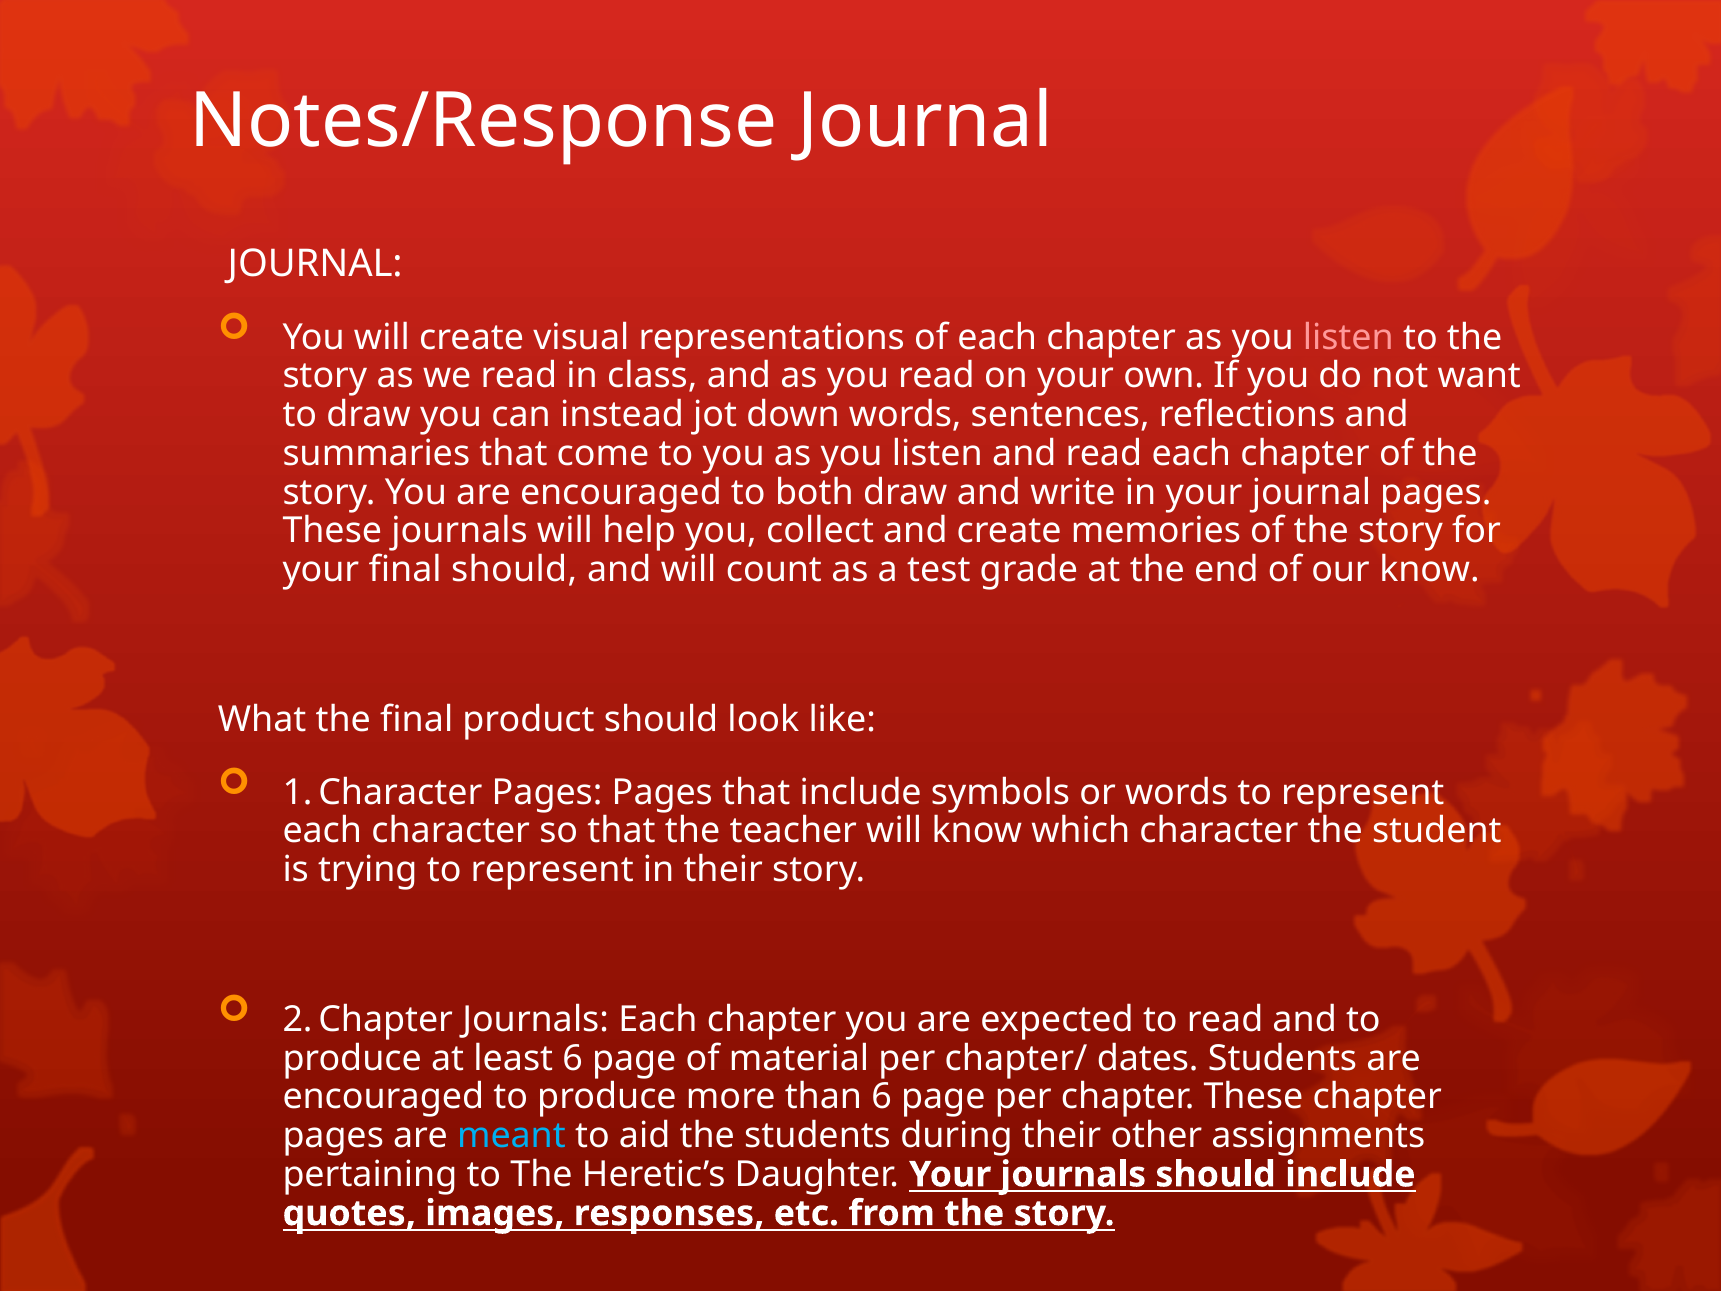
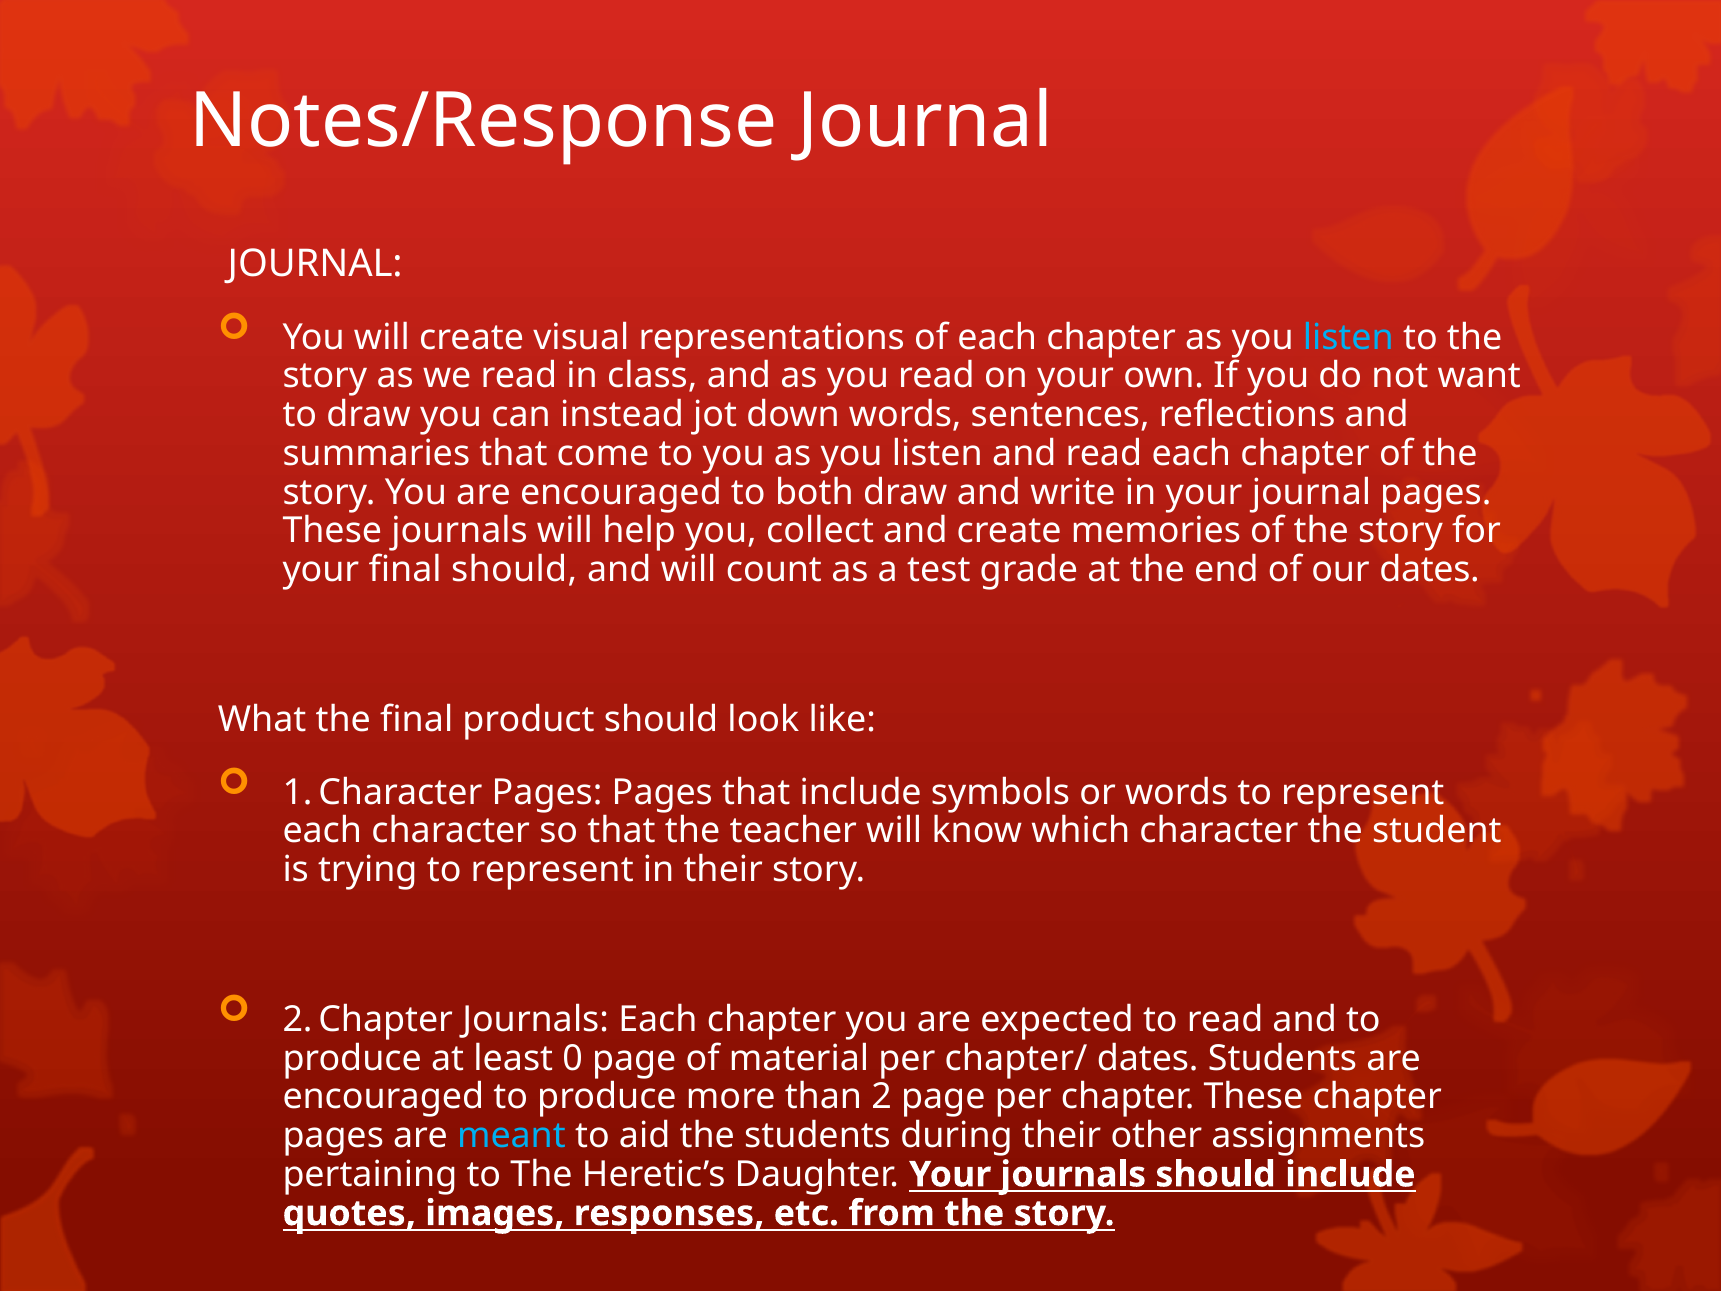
listen at (1348, 337) colour: pink -> light blue
our know: know -> dates
least 6: 6 -> 0
than 6: 6 -> 2
